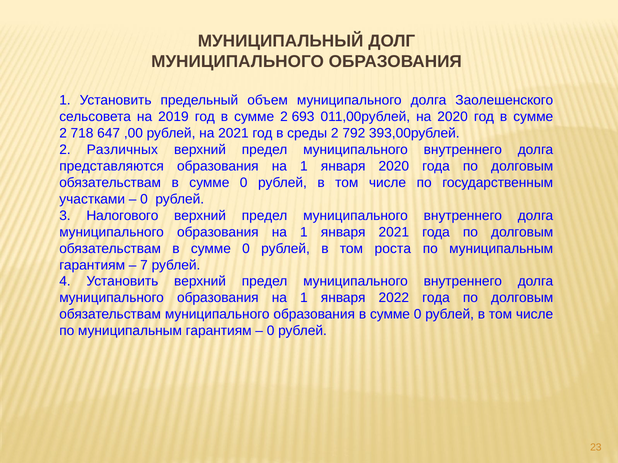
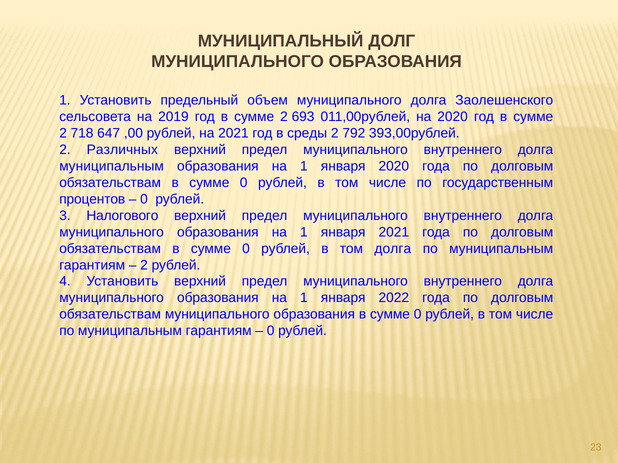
представляются at (112, 166): представляются -> муниципальным
участками: участками -> процентов
том роста: роста -> долга
7 at (144, 265): 7 -> 2
